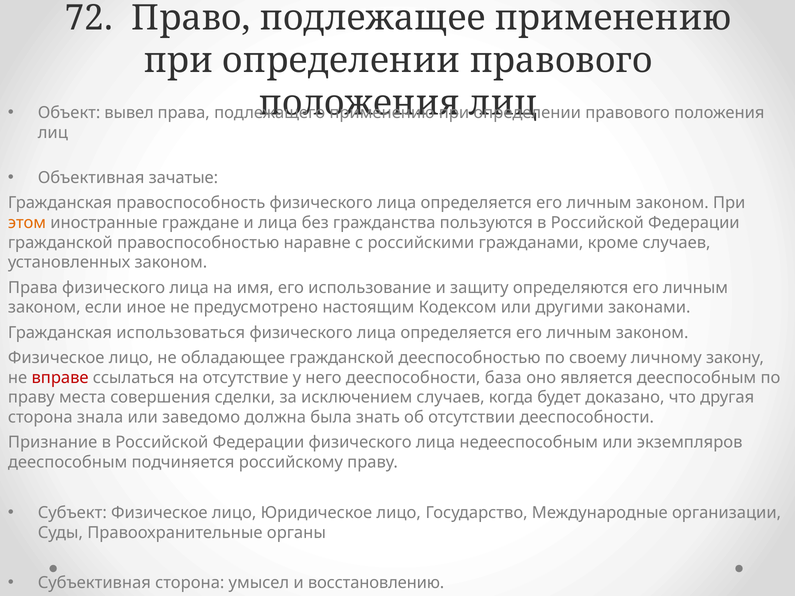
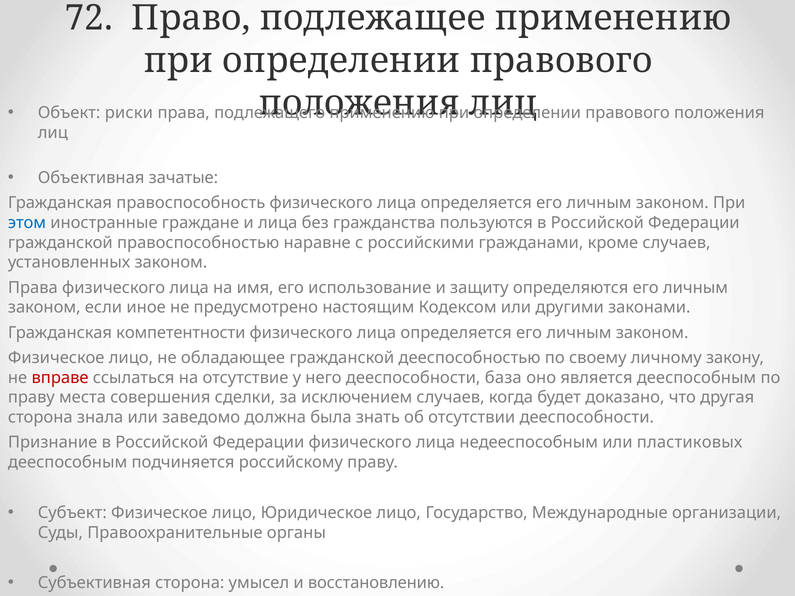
вывел: вывел -> риски
этом colour: orange -> blue
использоваться: использоваться -> компетентности
экземпляров: экземпляров -> пластиковых
